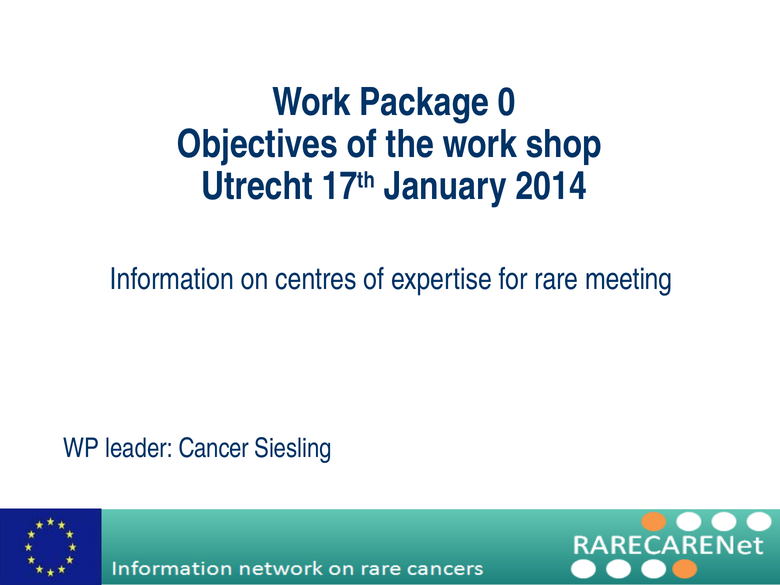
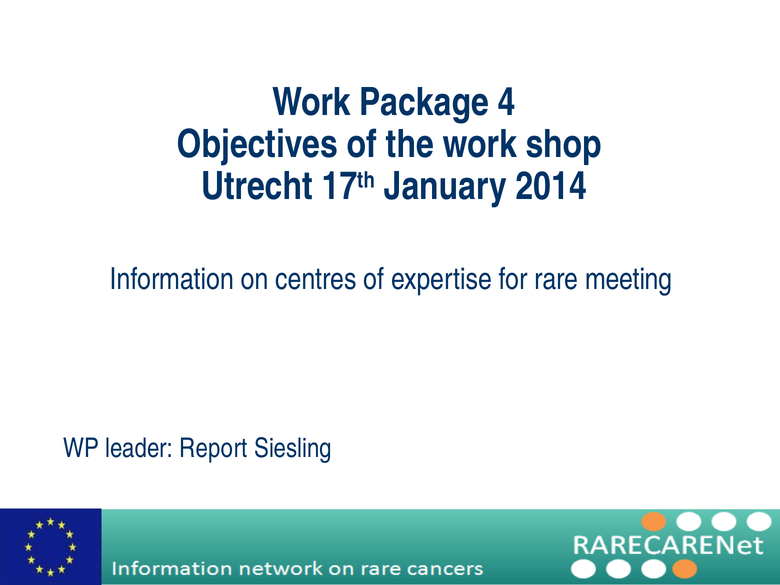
0: 0 -> 4
Cancer: Cancer -> Report
